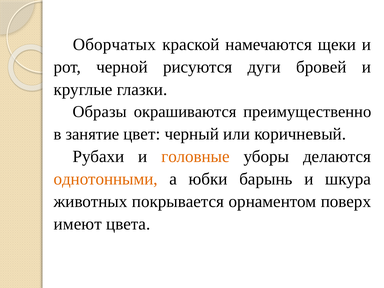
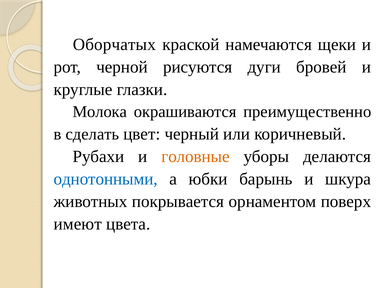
Образы: Образы -> Молока
занятие: занятие -> сделать
однотонными colour: orange -> blue
